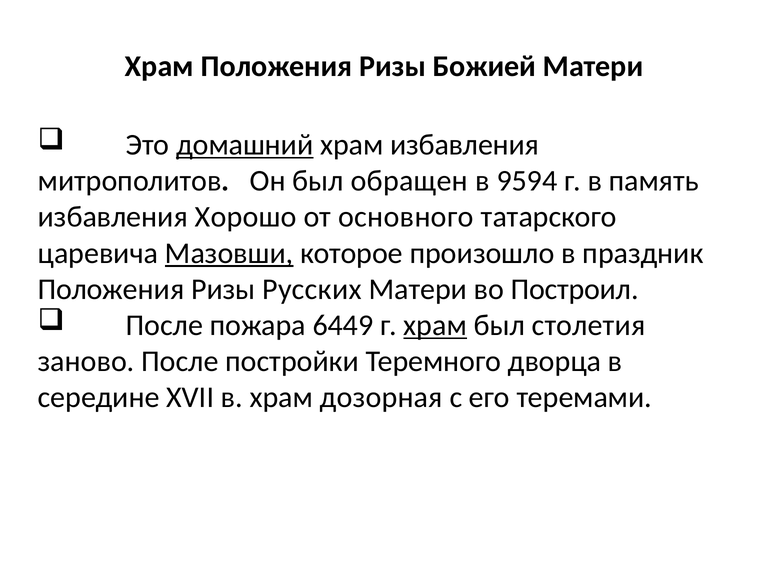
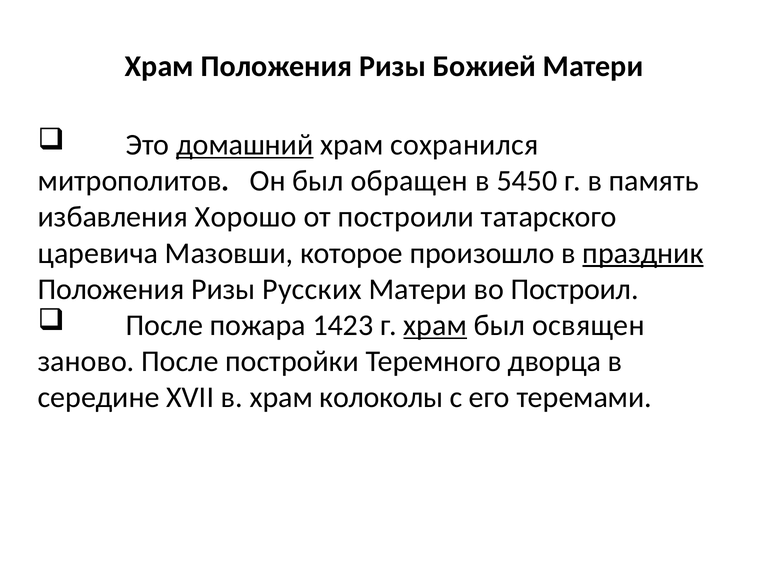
храм избавления: избавления -> сохранился
9594: 9594 -> 5450
основного: основного -> построили
Мазовши underline: present -> none
праздник underline: none -> present
6449: 6449 -> 1423
столетия: столетия -> освящен
дозорная: дозорная -> колоколы
